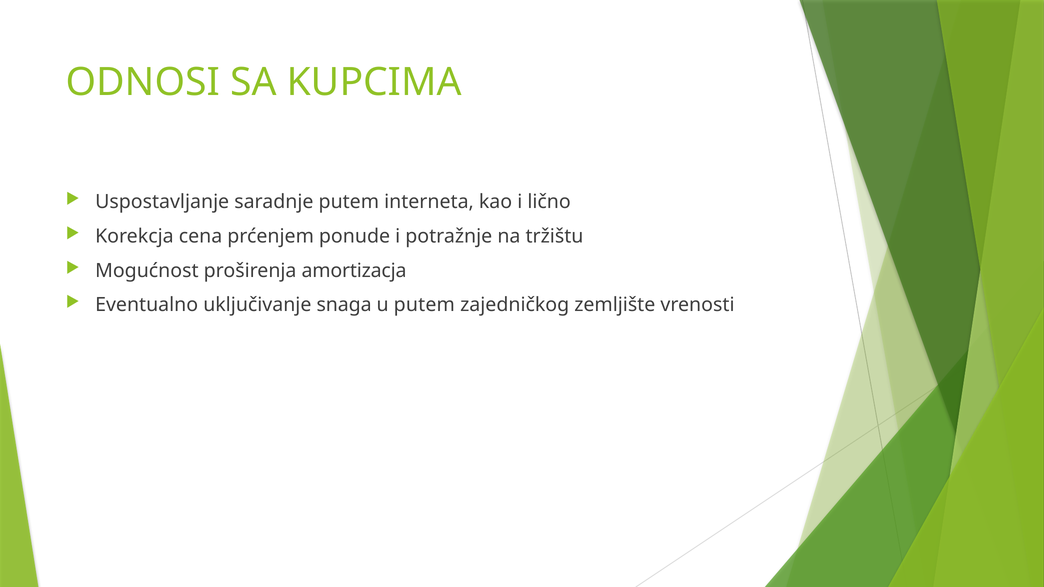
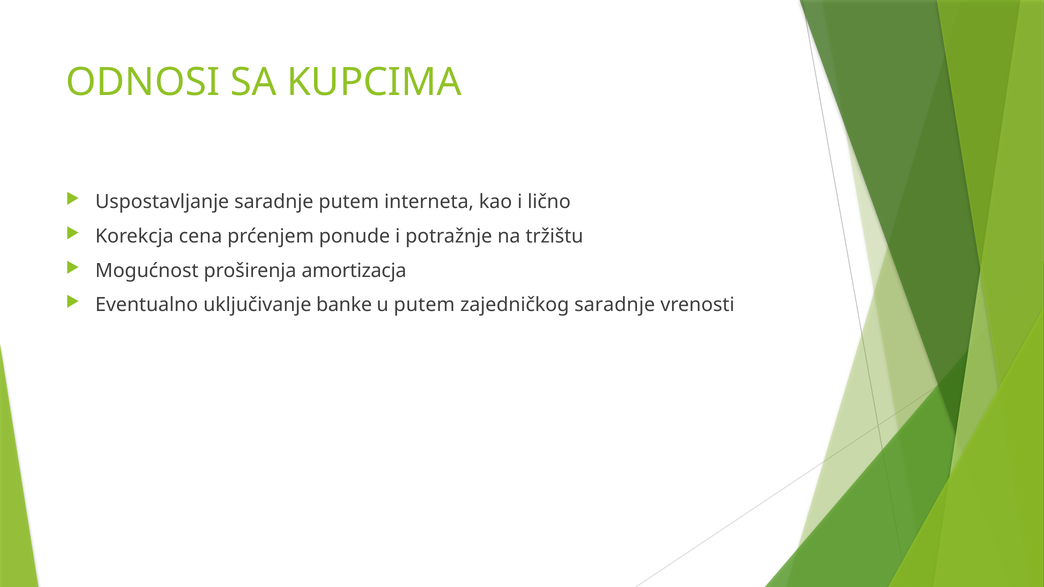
snaga: snaga -> banke
zajedničkog zemljište: zemljište -> saradnje
